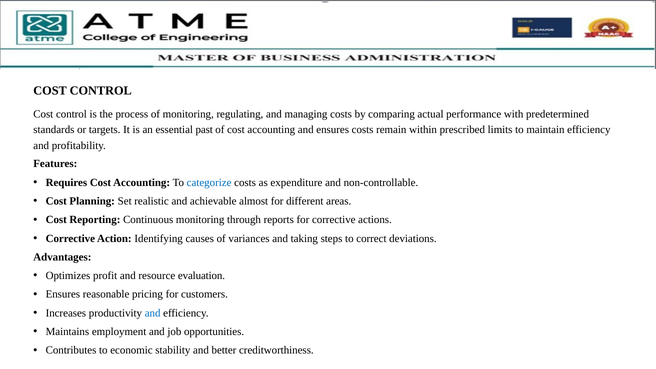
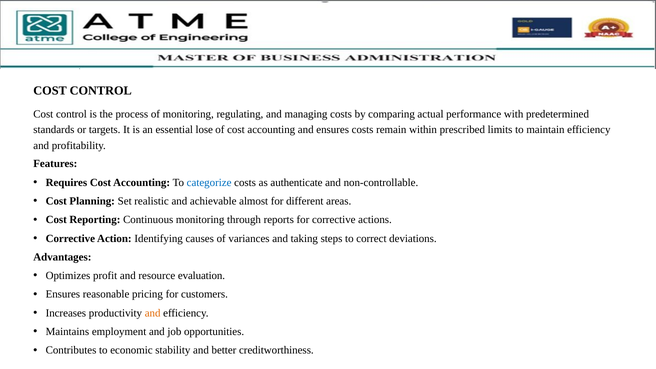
past: past -> lose
expenditure: expenditure -> authenticate
and at (153, 313) colour: blue -> orange
